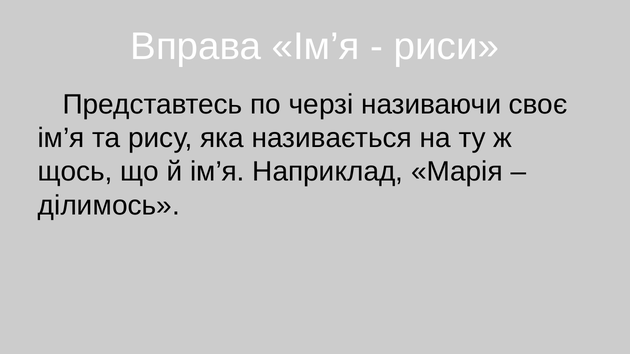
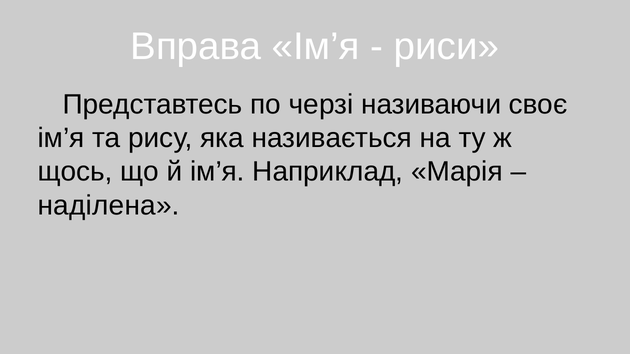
ділимось: ділимось -> наділена
